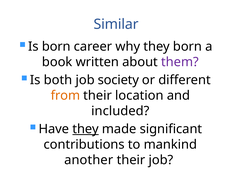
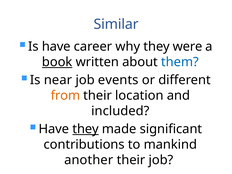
Is born: born -> have
they born: born -> were
book underline: none -> present
them colour: purple -> blue
both: both -> near
society: society -> events
